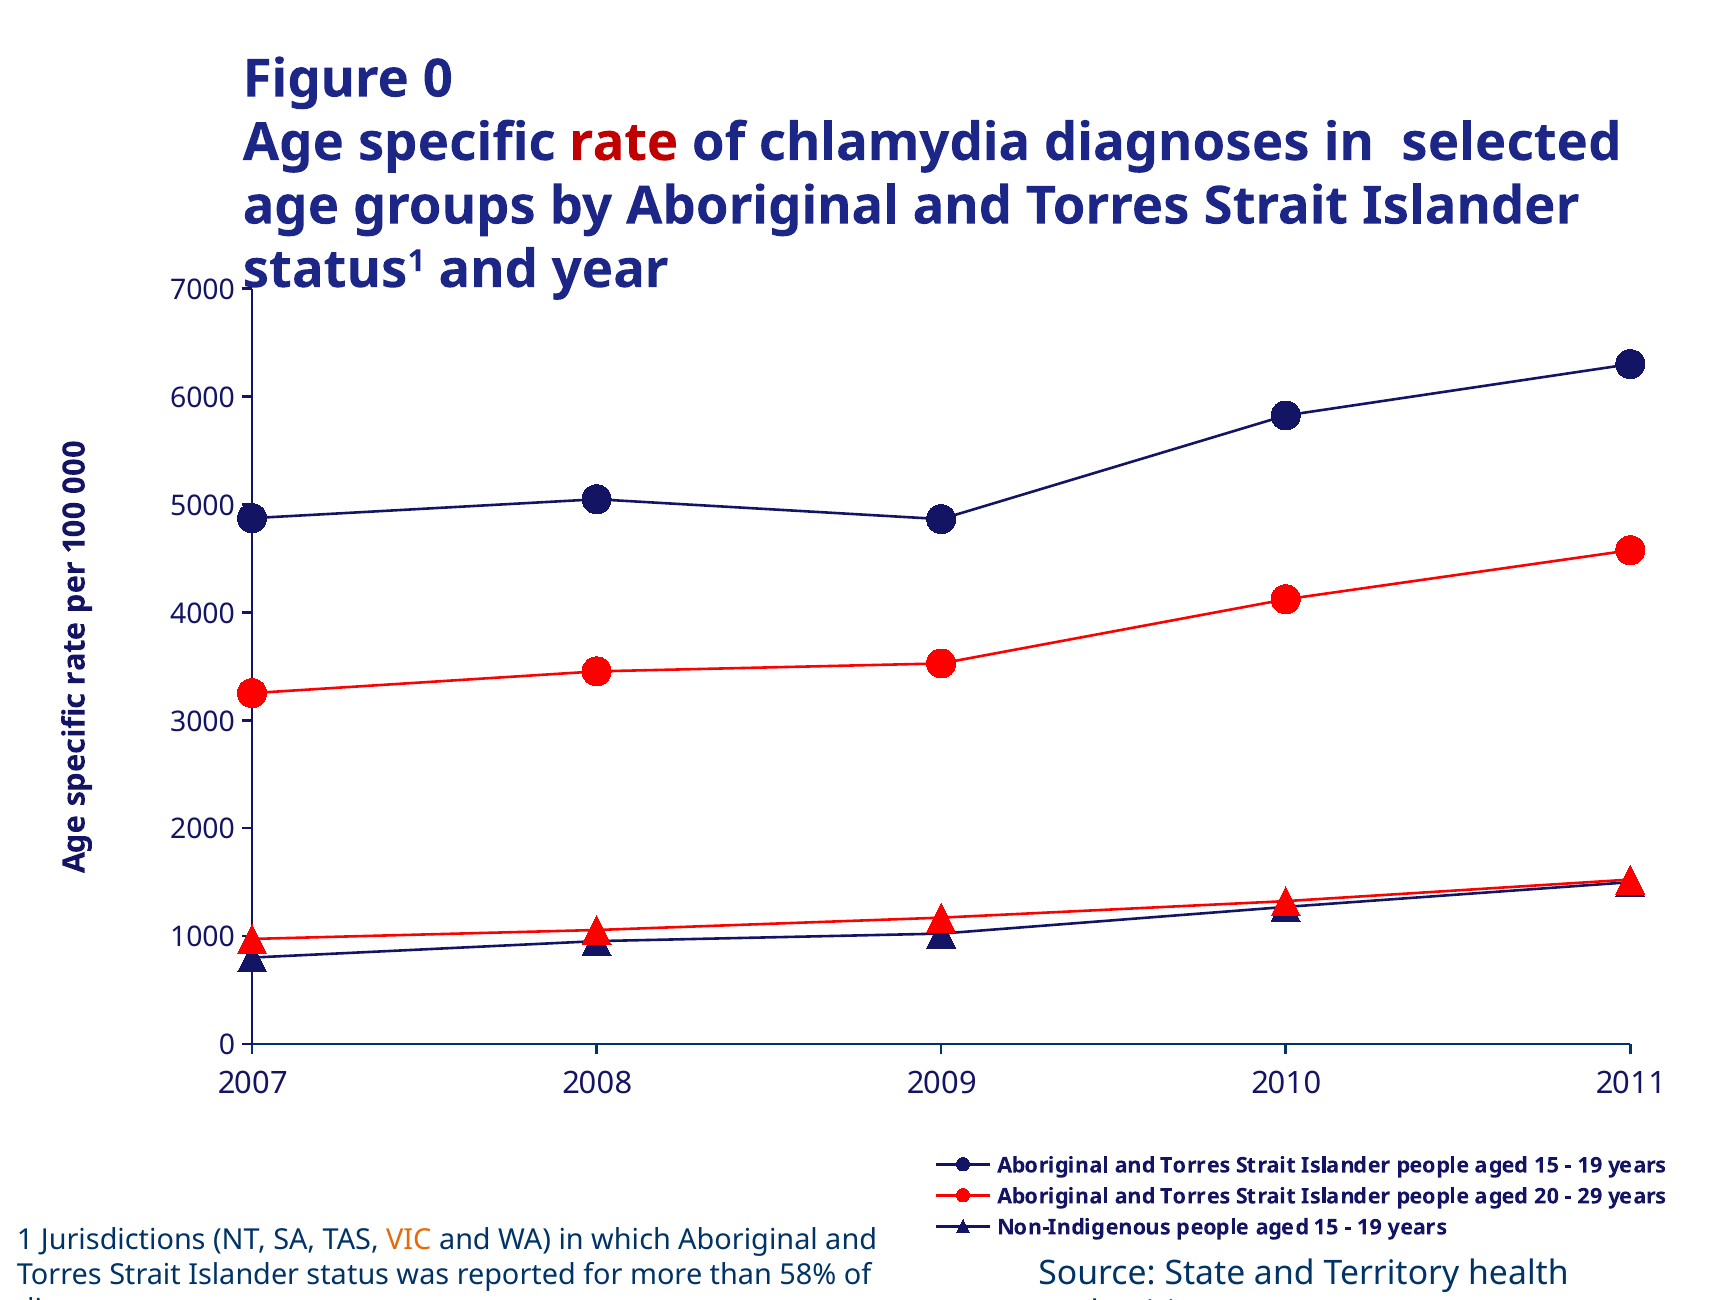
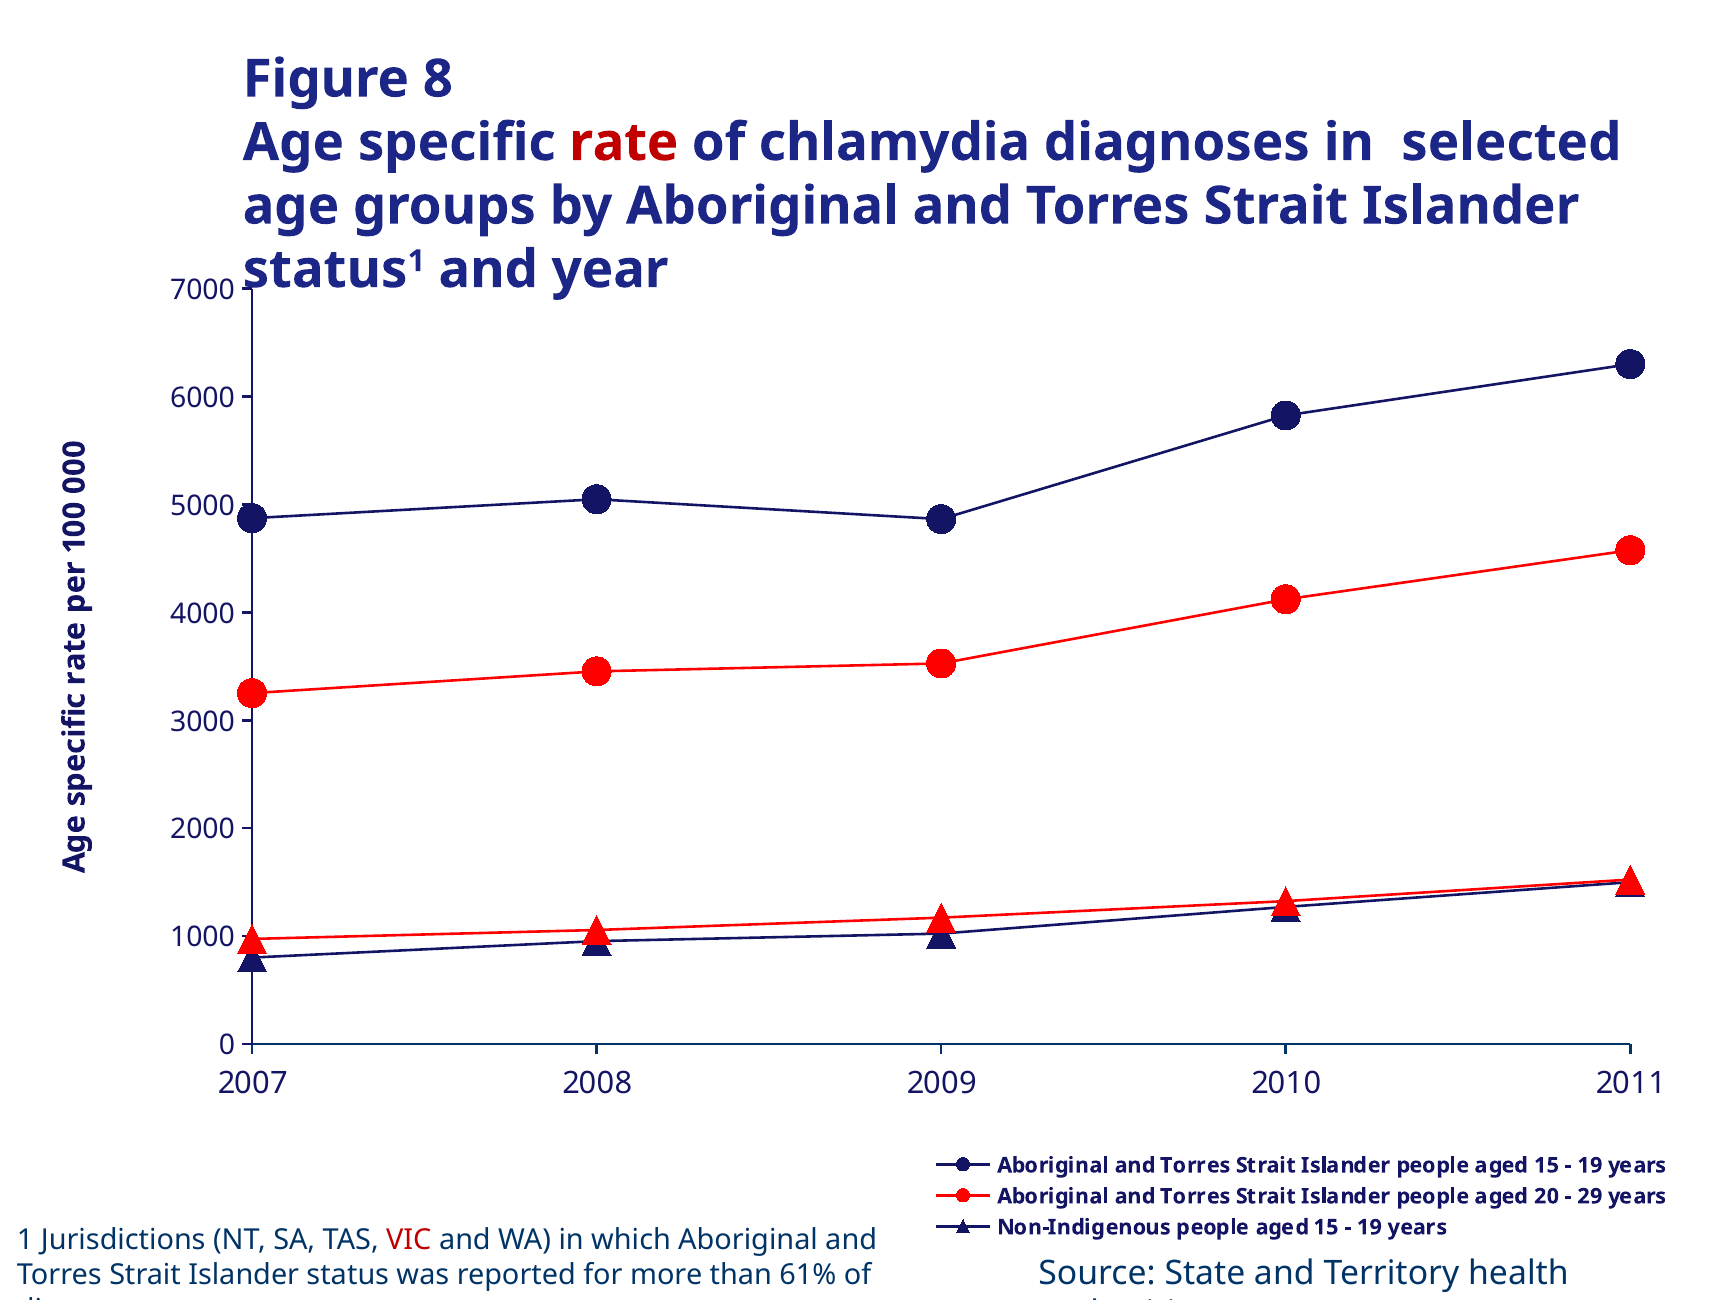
Figure 0: 0 -> 8
VIC colour: orange -> red
58%: 58% -> 61%
